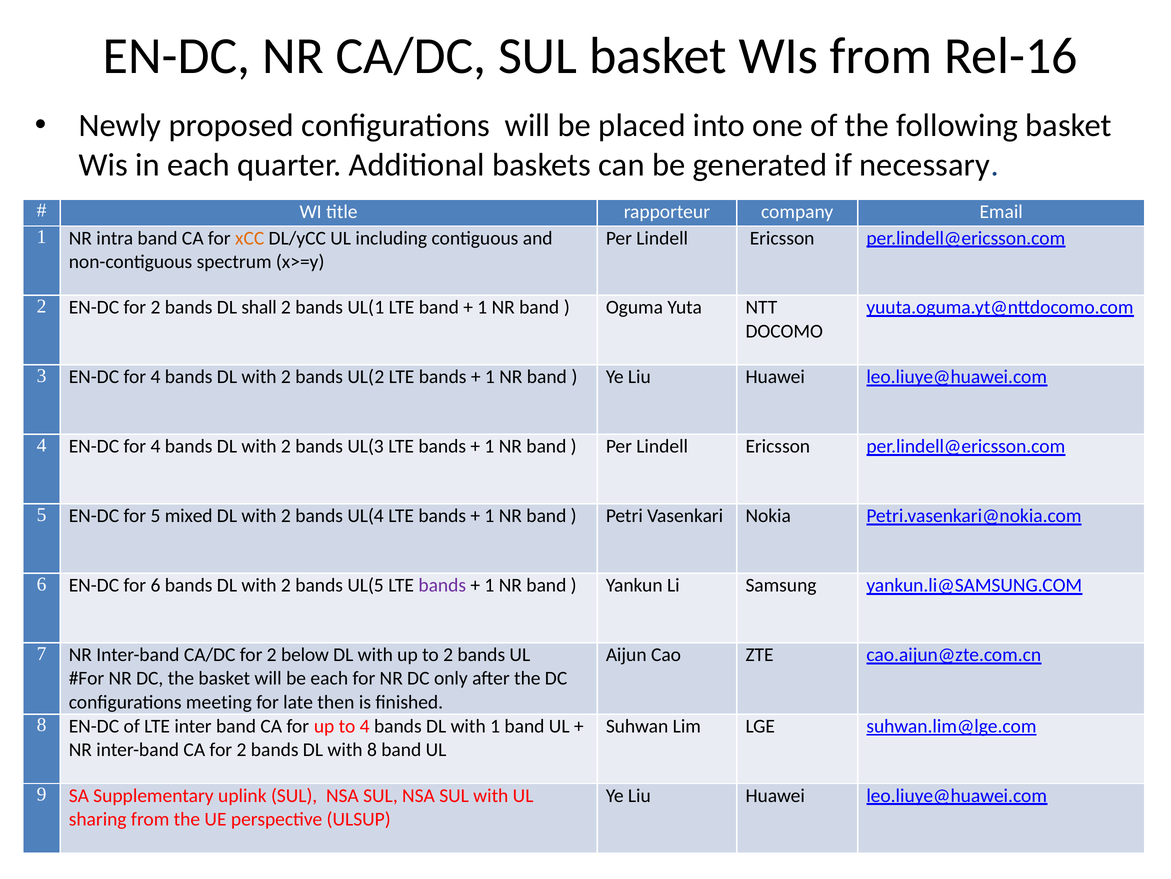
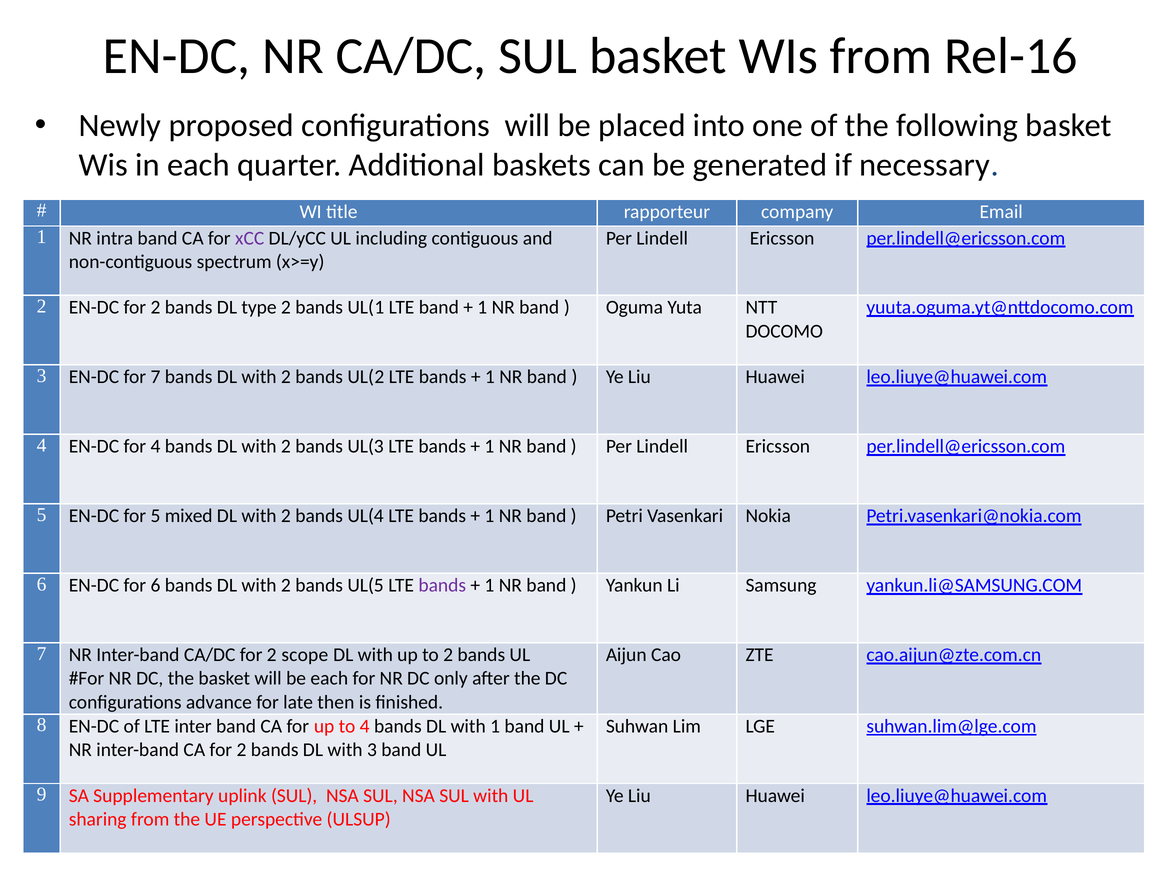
xCC colour: orange -> purple
shall: shall -> type
3 EN-DC for 4: 4 -> 7
below: below -> scope
meeting: meeting -> advance
with 8: 8 -> 3
